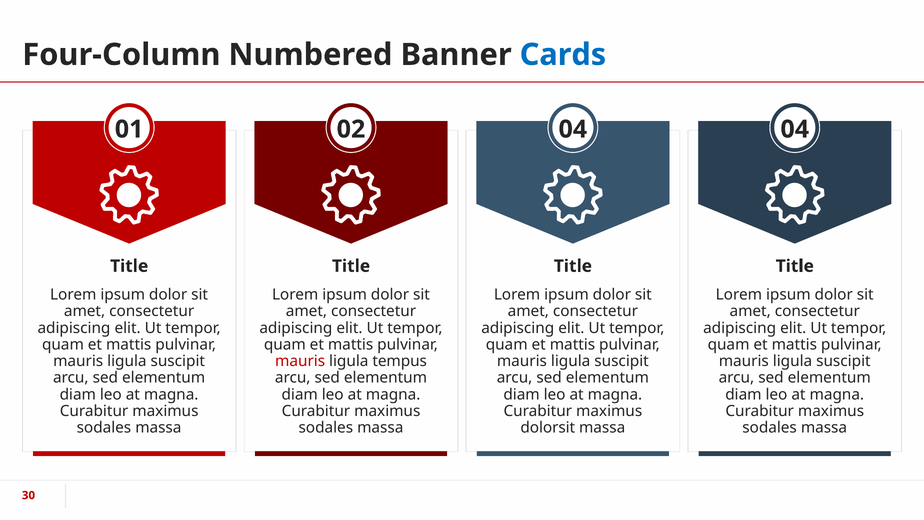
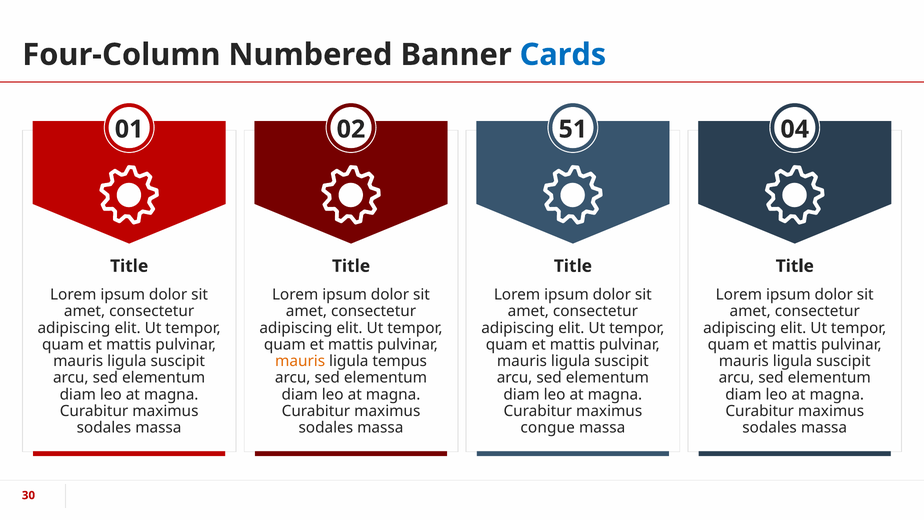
02 04: 04 -> 51
mauris at (300, 361) colour: red -> orange
dolorsit: dolorsit -> congue
